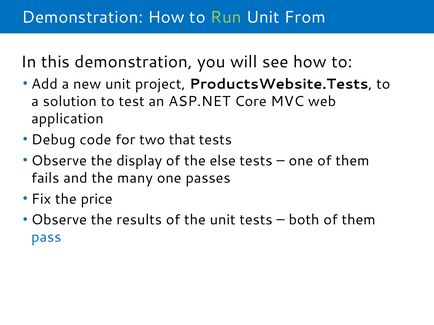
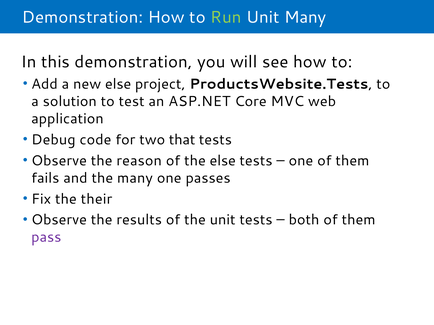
Unit From: From -> Many
new unit: unit -> else
display: display -> reason
price: price -> their
pass colour: blue -> purple
